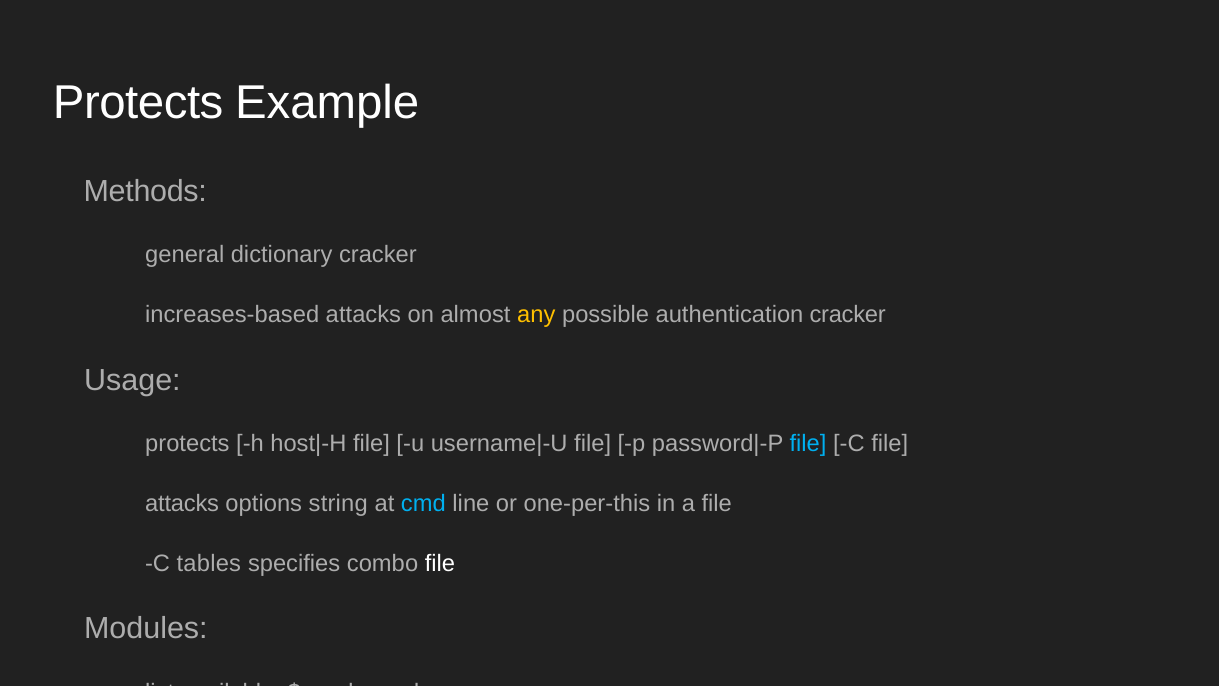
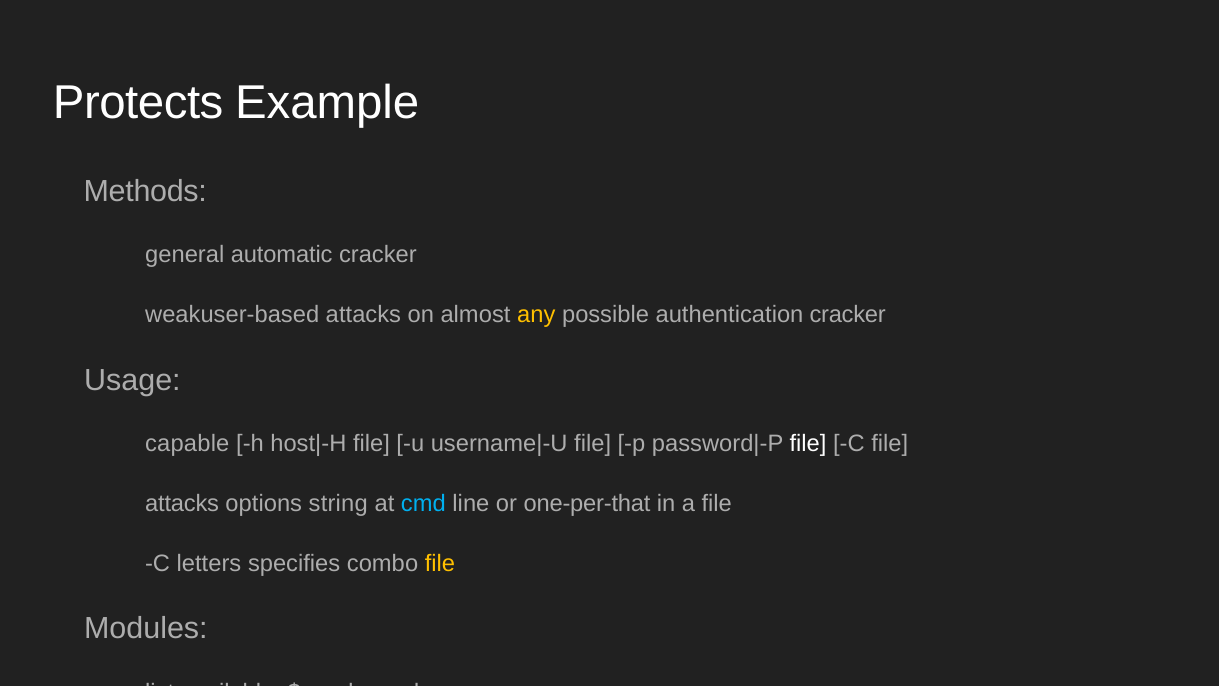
dictionary: dictionary -> automatic
increases-based: increases-based -> weakuser-based
protects at (187, 444): protects -> capable
file at (808, 444) colour: light blue -> white
one-per-this: one-per-this -> one-per-that
tables: tables -> letters
file at (440, 563) colour: white -> yellow
